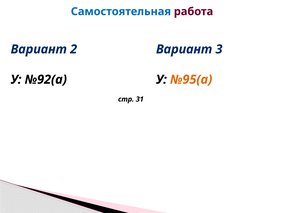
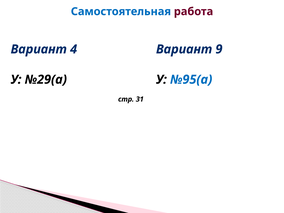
2: 2 -> 4
3: 3 -> 9
№92(а: №92(а -> №29(а
№95(а colour: orange -> blue
